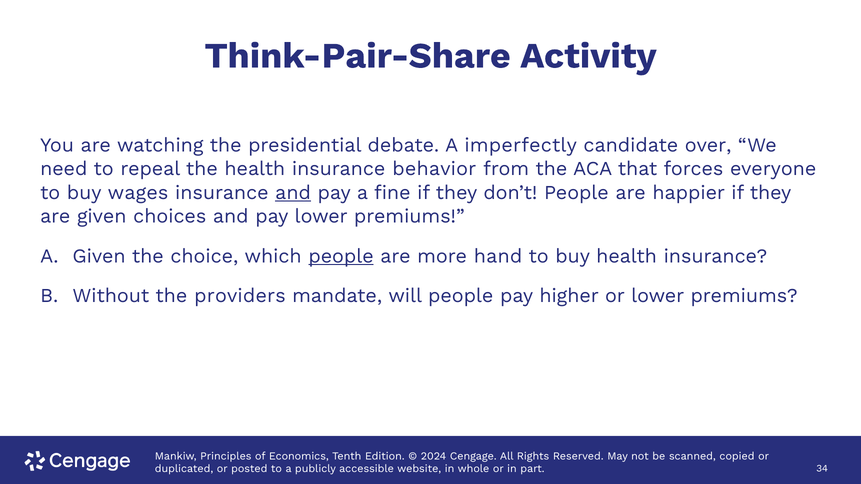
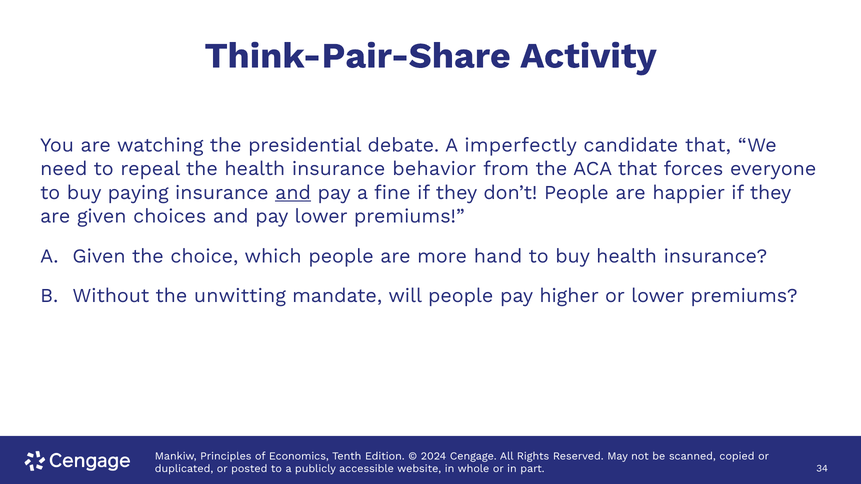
candidate over: over -> that
wages: wages -> paying
people at (341, 256) underline: present -> none
providers: providers -> unwitting
